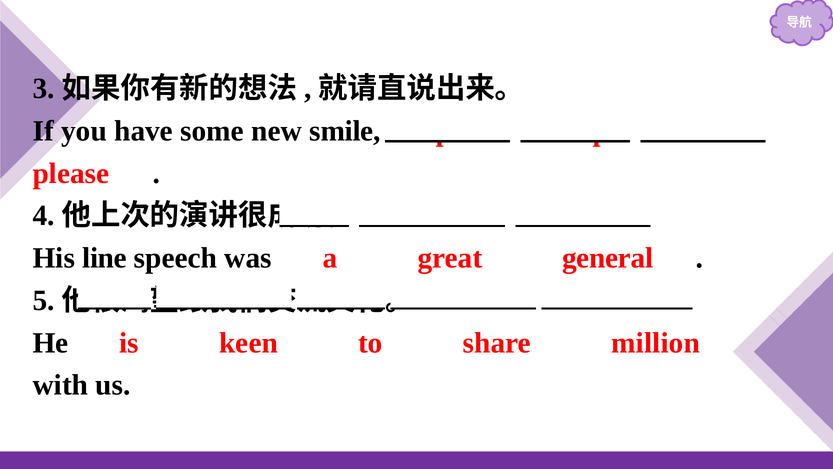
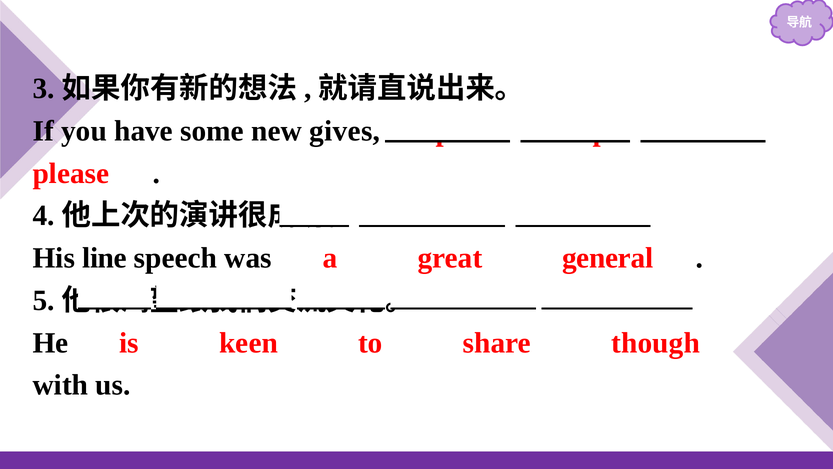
smile: smile -> gives
million: million -> though
